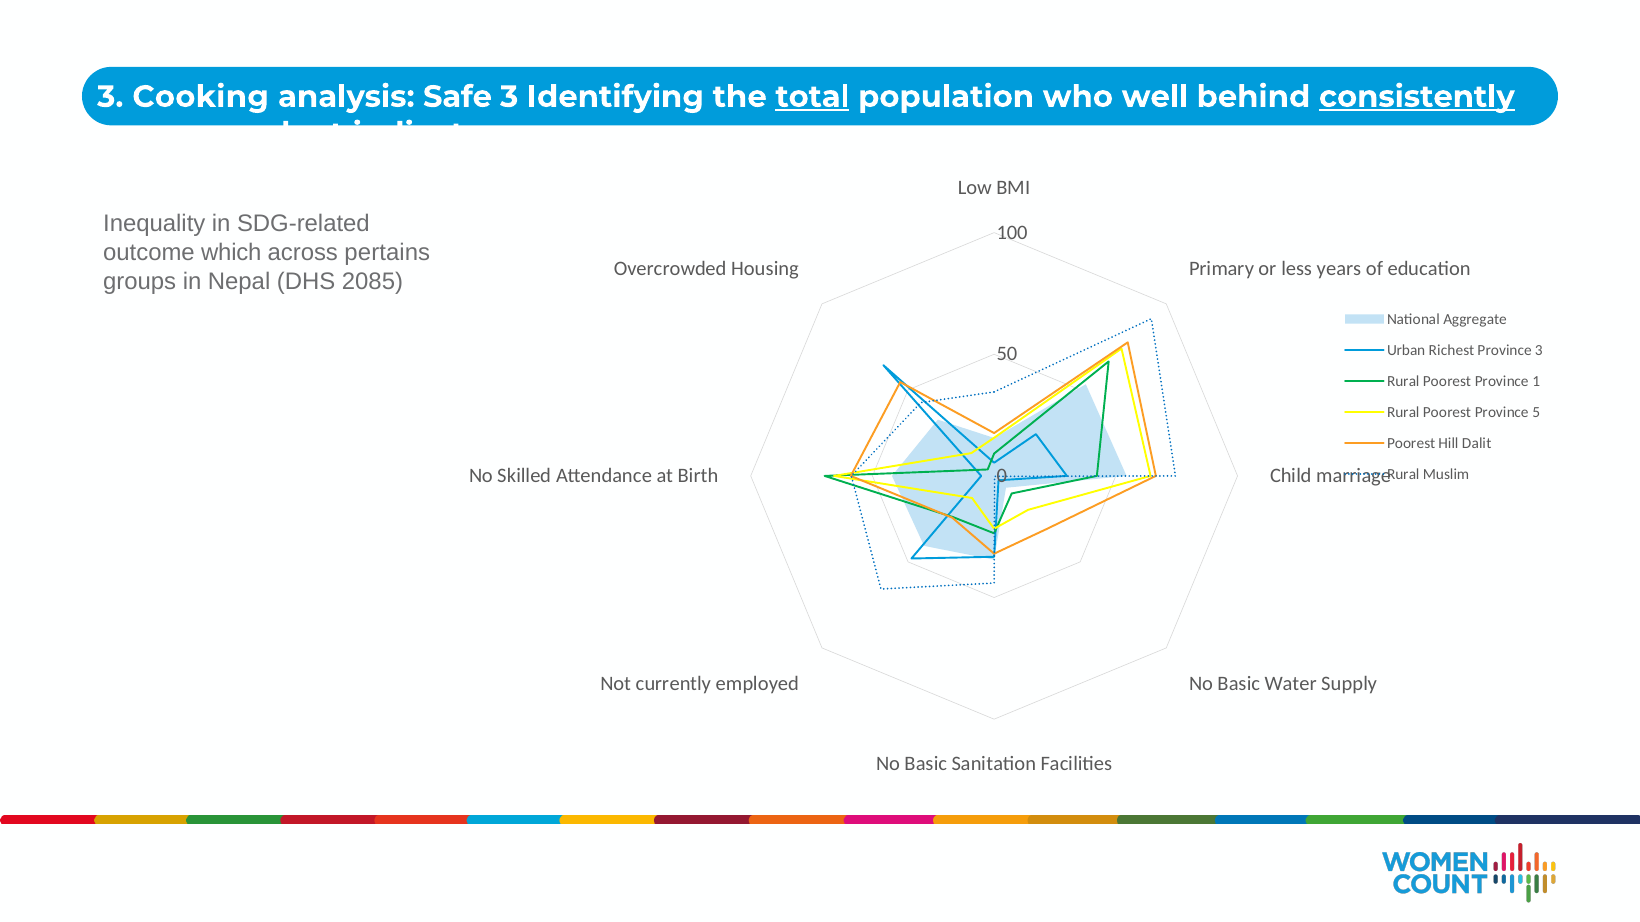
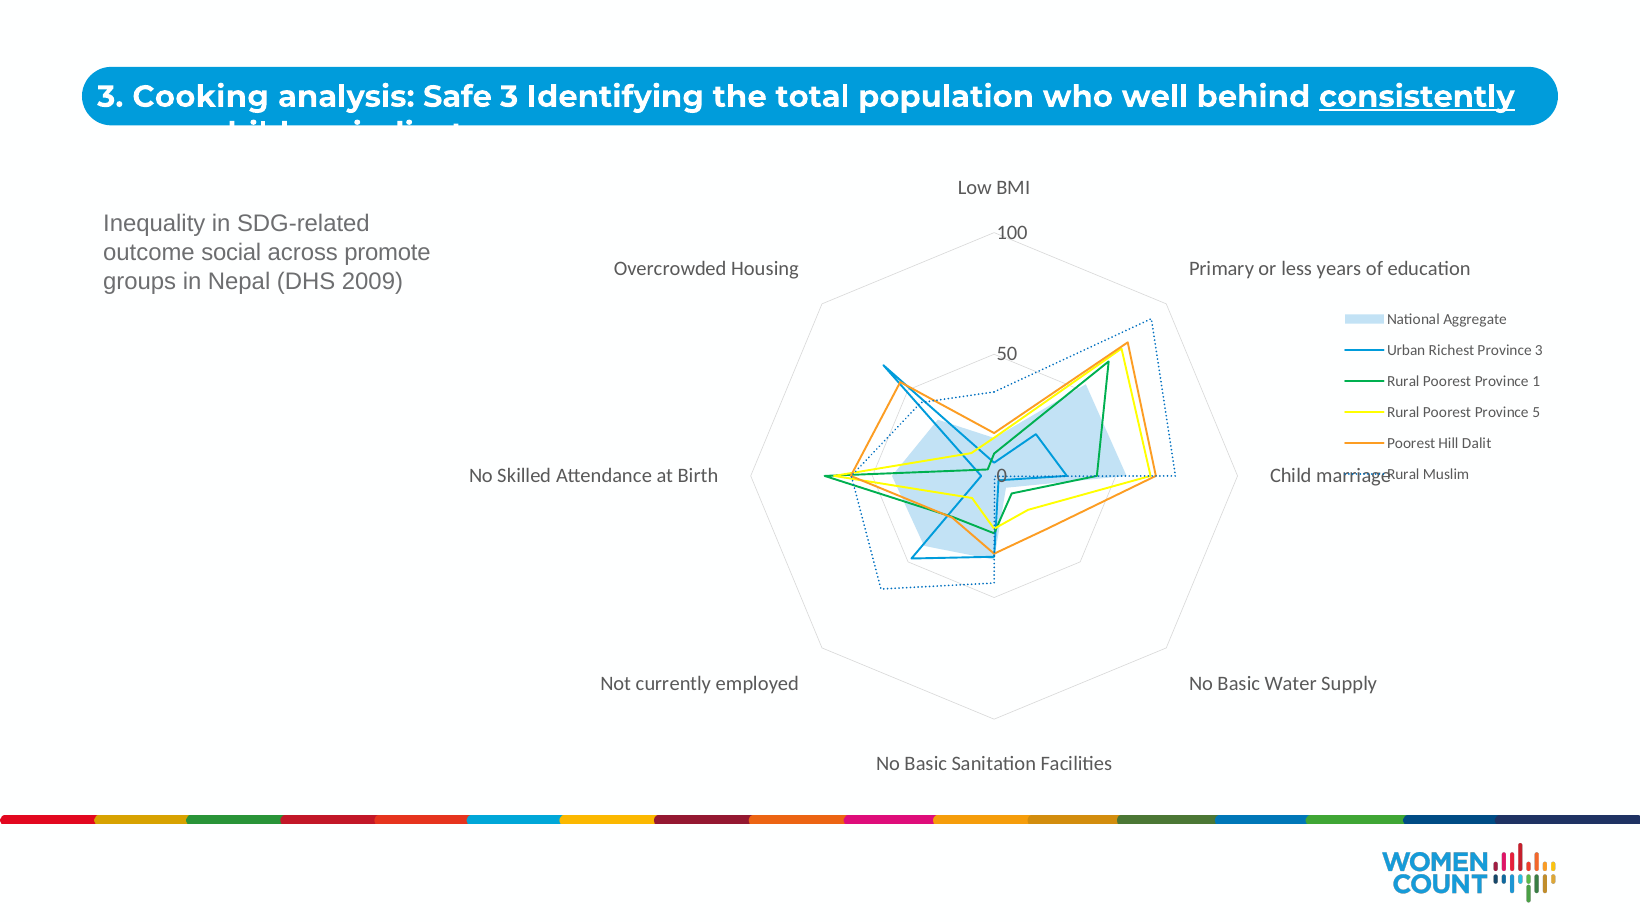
total underline: present -> none
conduct: conduct -> children
which: which -> social
pertains: pertains -> promote
2085: 2085 -> 2009
